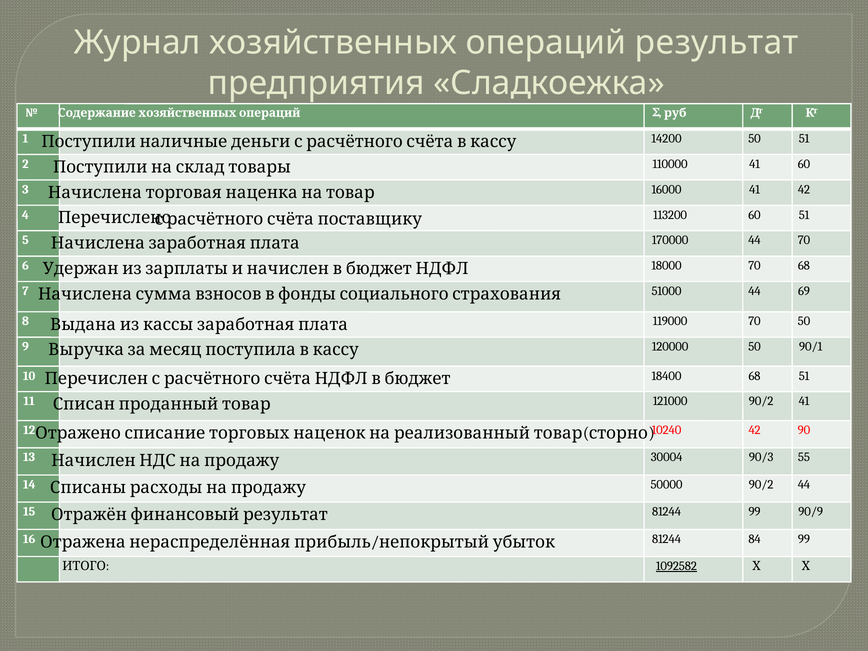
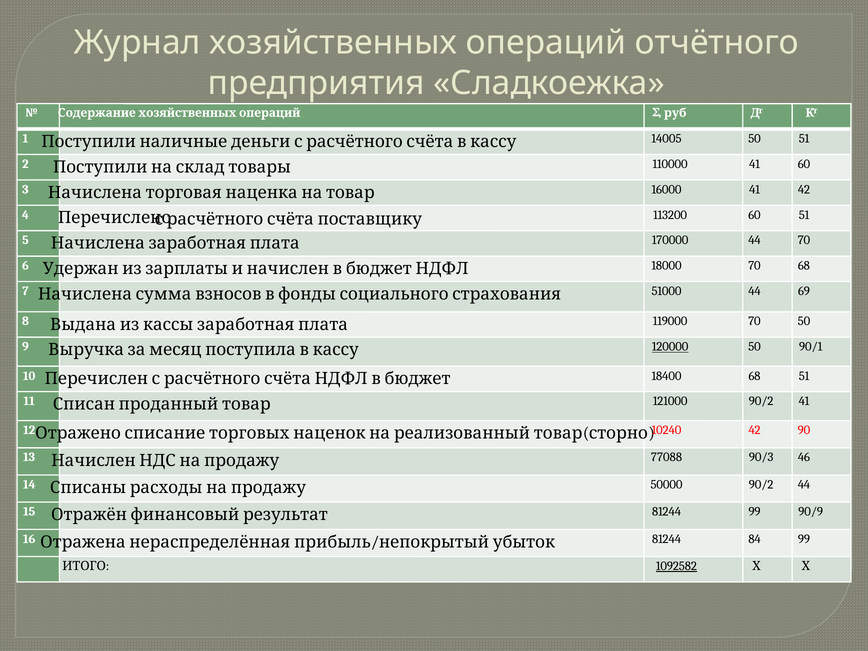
результат: результат -> отчётного
14200: 14200 -> 14005
120000 underline: none -> present
30004: 30004 -> 77088
55: 55 -> 46
